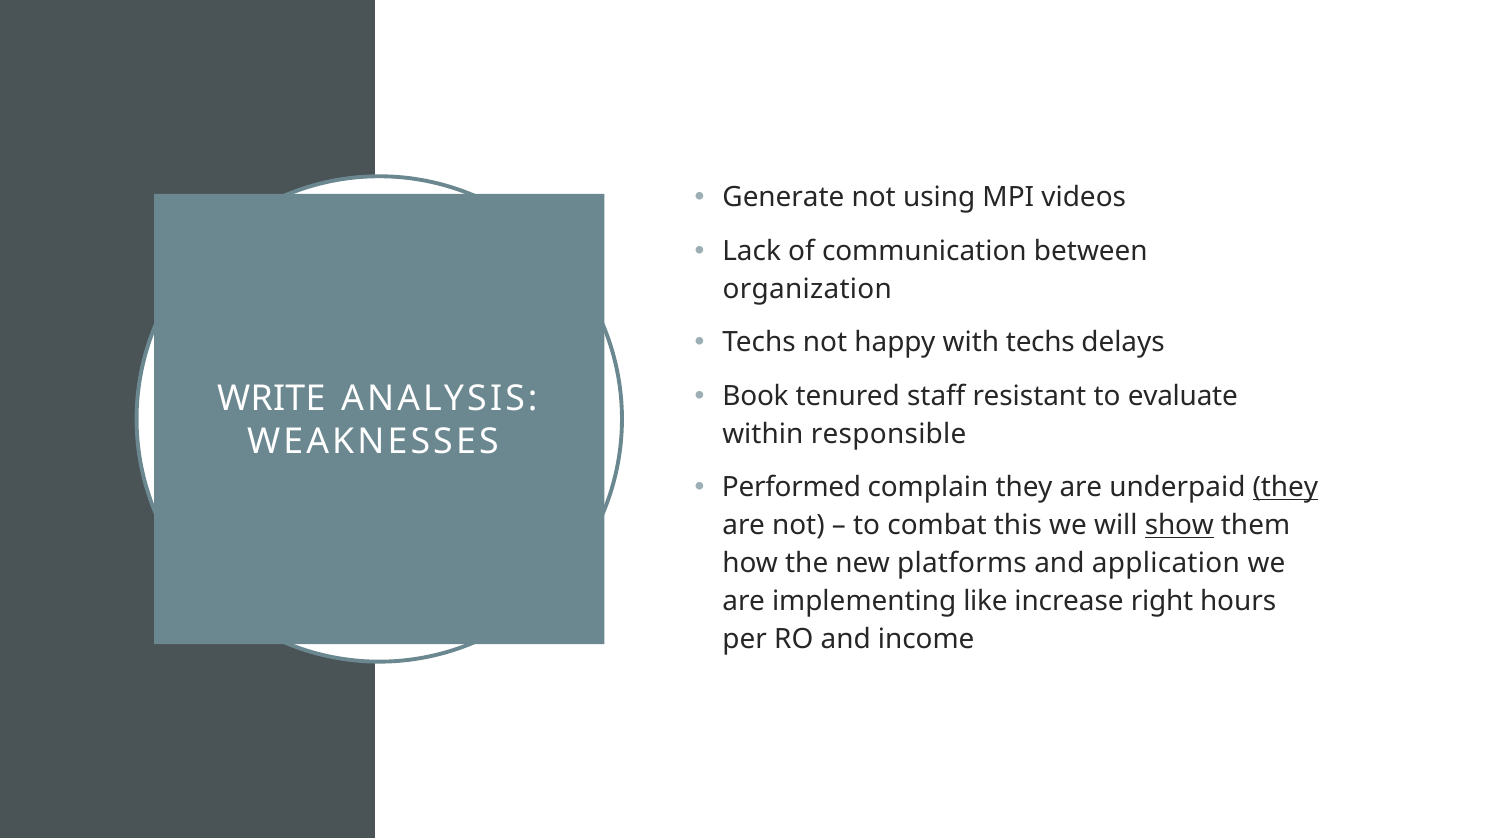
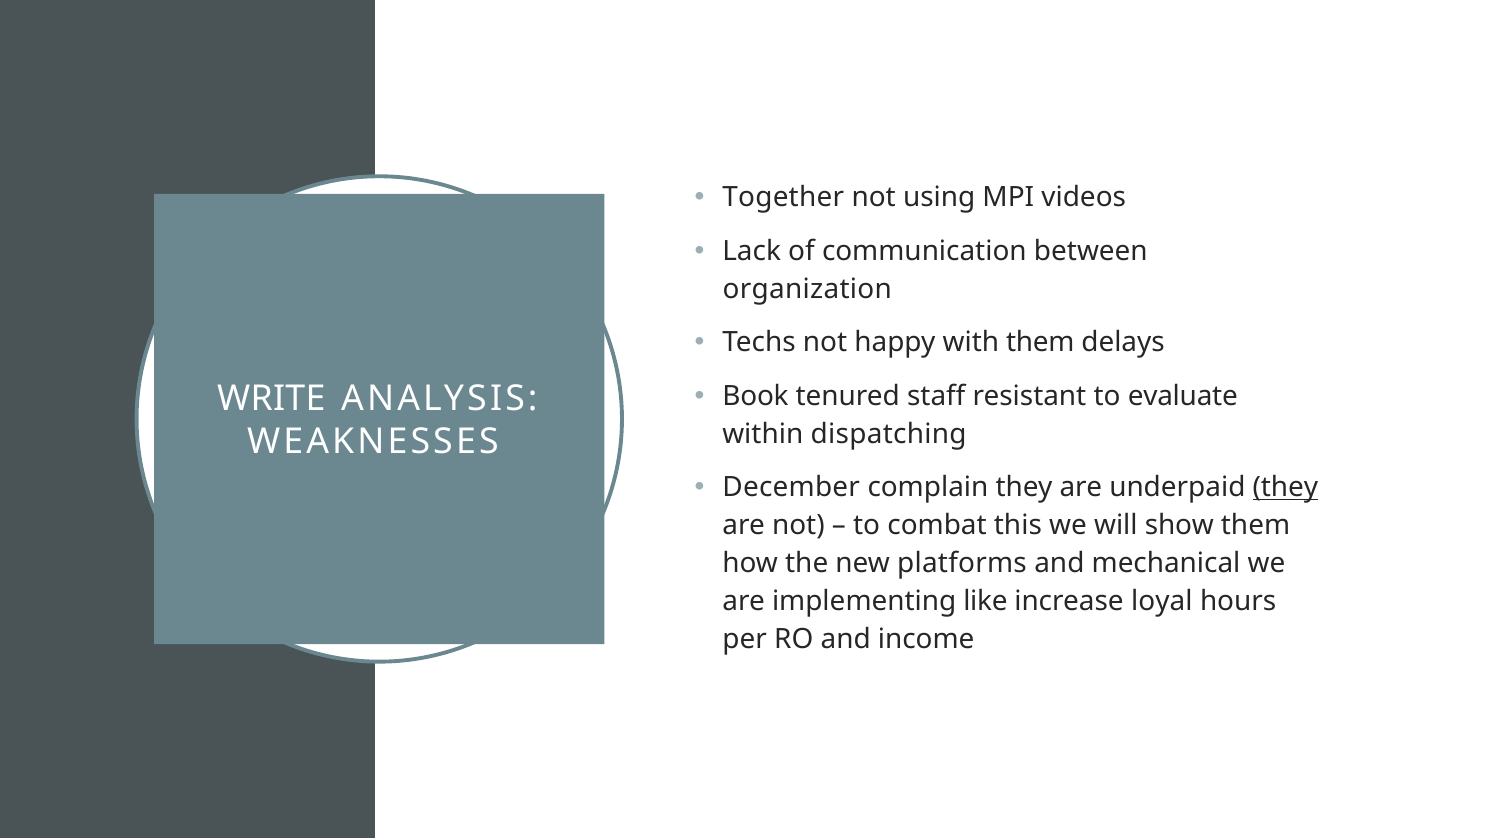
Generate: Generate -> Together
with techs: techs -> them
responsible: responsible -> dispatching
Performed: Performed -> December
show underline: present -> none
application: application -> mechanical
right: right -> loyal
